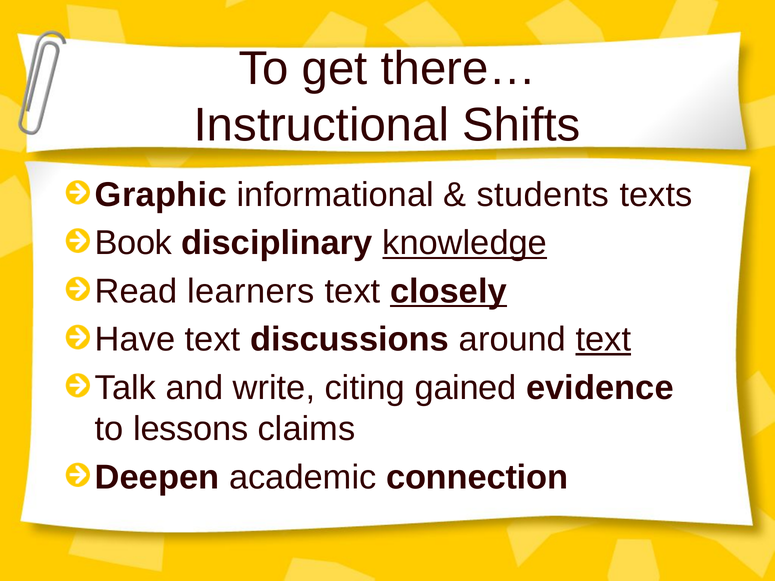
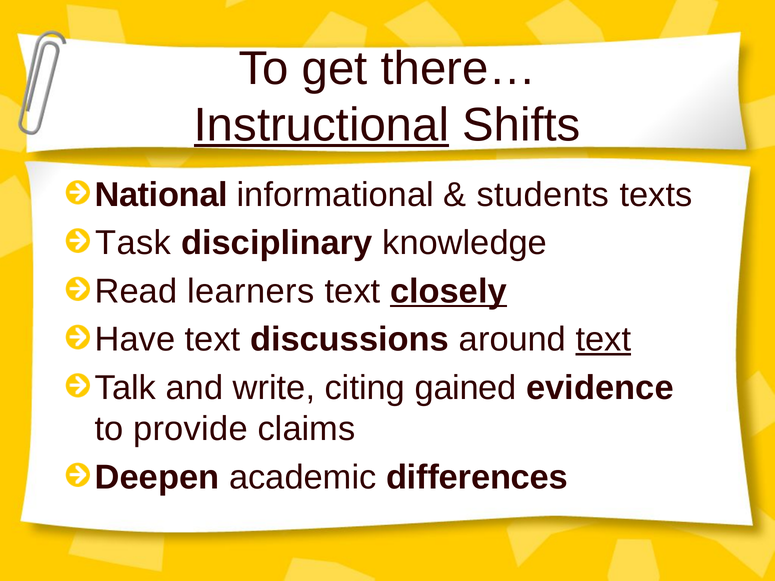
Instructional underline: none -> present
Graphic: Graphic -> National
Book: Book -> Task
knowledge underline: present -> none
lessons: lessons -> provide
connection: connection -> differences
